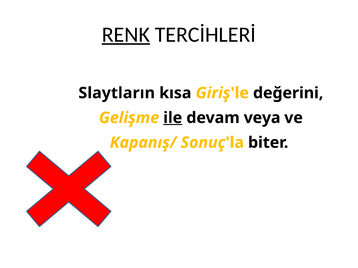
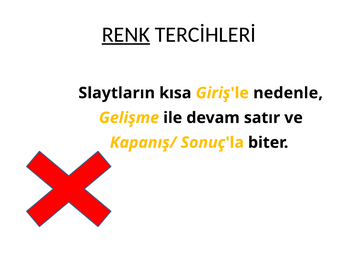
değerini: değerini -> nedenle
ile underline: present -> none
veya: veya -> satır
